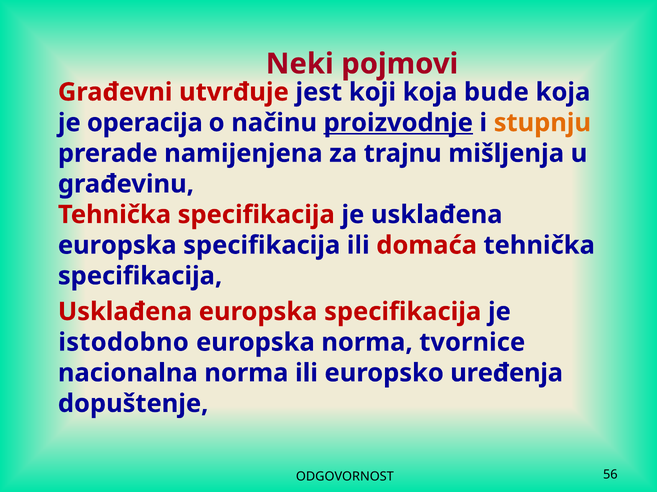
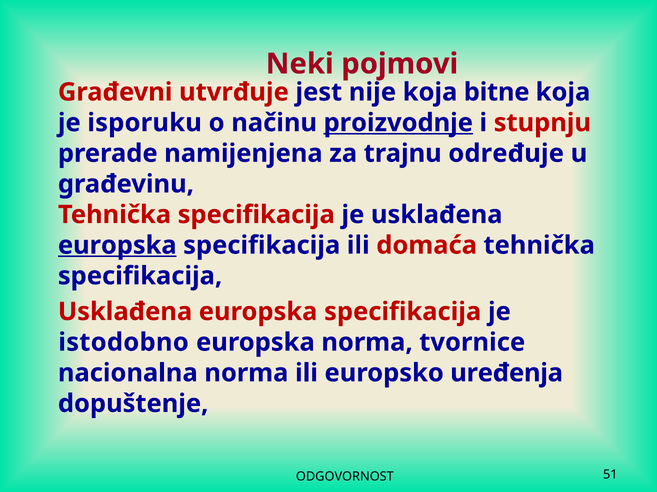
koji: koji -> nije
bude: bude -> bitne
operacija: operacija -> isporuku
stupnju colour: orange -> red
mišljenja: mišljenja -> određuje
europska at (117, 246) underline: none -> present
56: 56 -> 51
